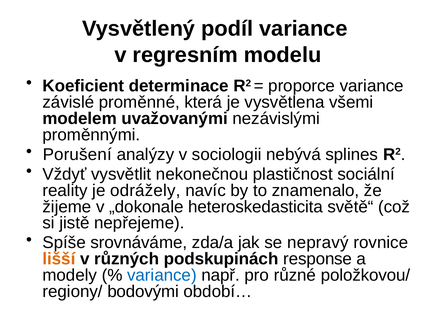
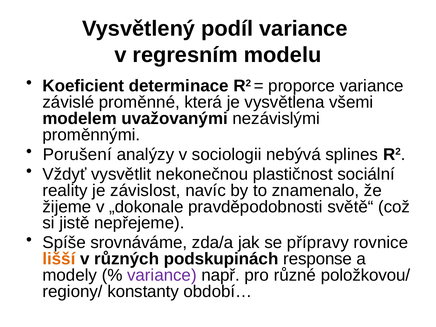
odrážely: odrážely -> závislost
heteroskedasticita: heteroskedasticita -> pravděpodobnosti
nepravý: nepravý -> přípravy
variance at (162, 275) colour: blue -> purple
bodovými: bodovými -> konstanty
